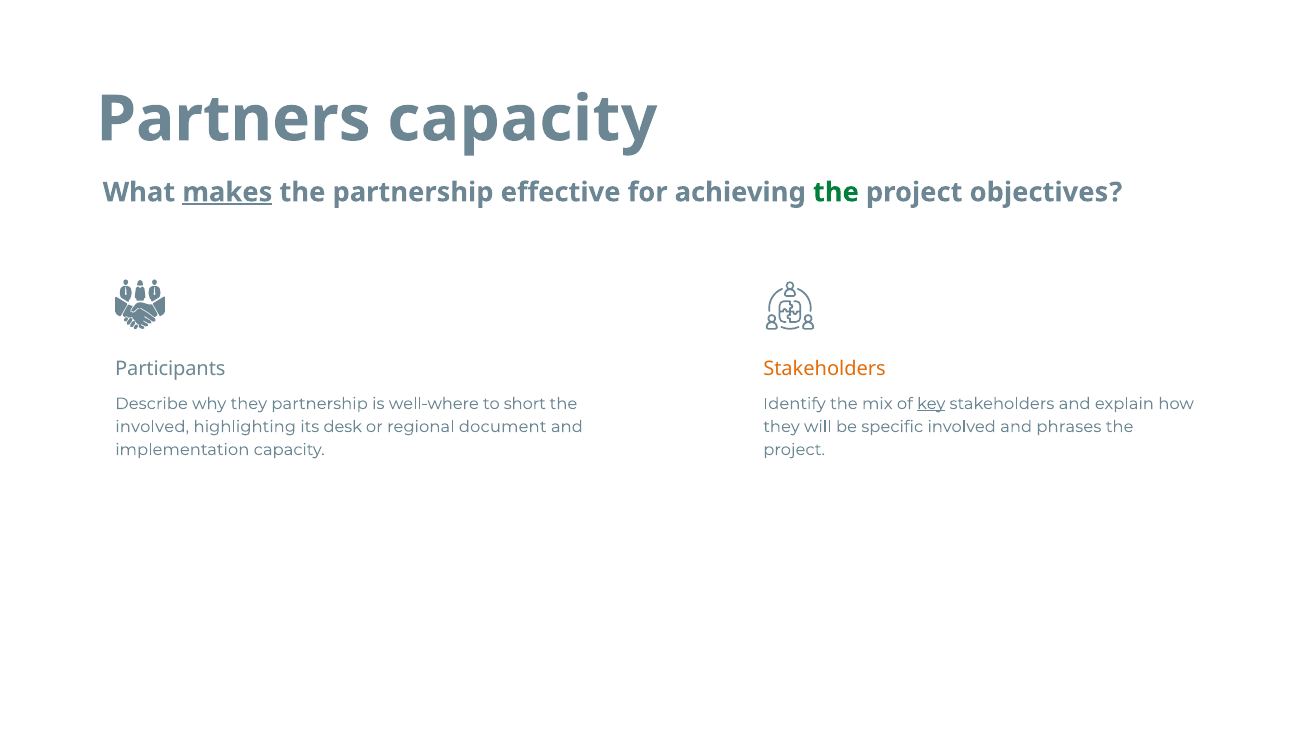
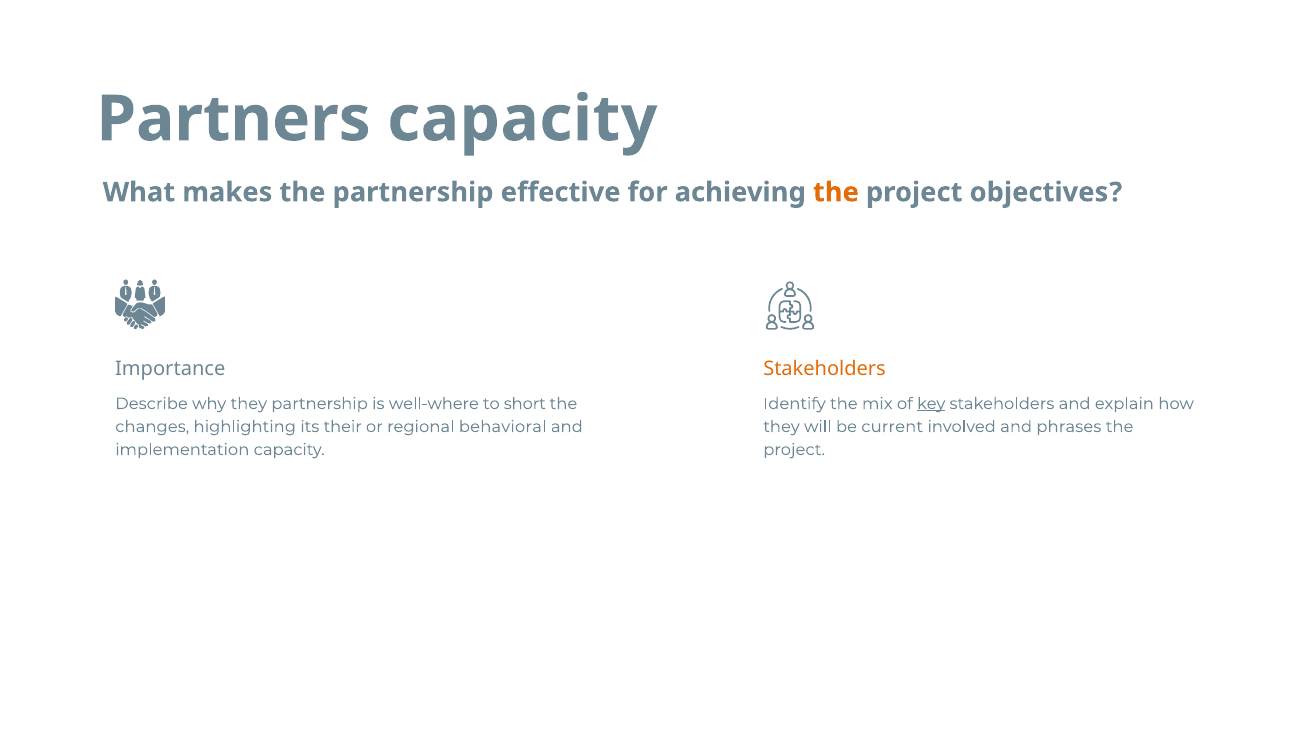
makes underline: present -> none
the at (836, 192) colour: green -> orange
Participants: Participants -> Importance
involved at (152, 427): involved -> changes
desk: desk -> their
document: document -> behavioral
specific: specific -> current
